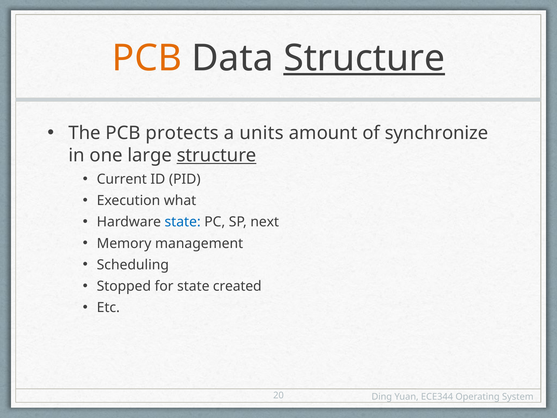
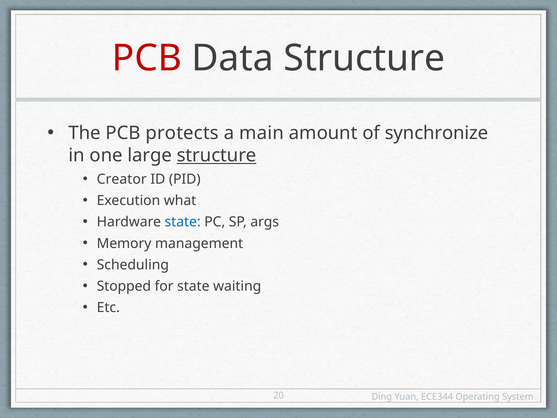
PCB at (147, 58) colour: orange -> red
Structure at (364, 58) underline: present -> none
units: units -> main
Current: Current -> Creator
next: next -> args
created: created -> waiting
